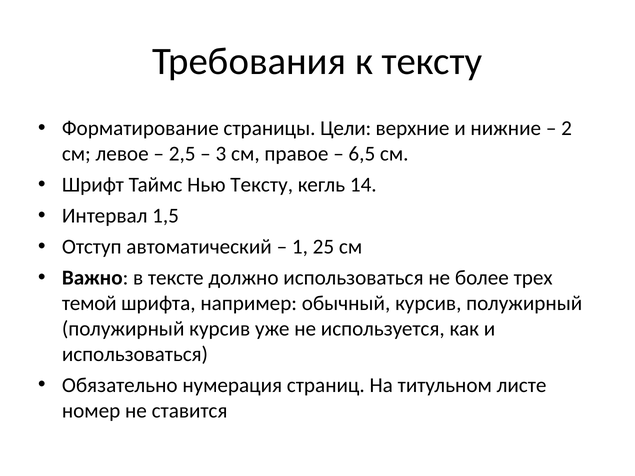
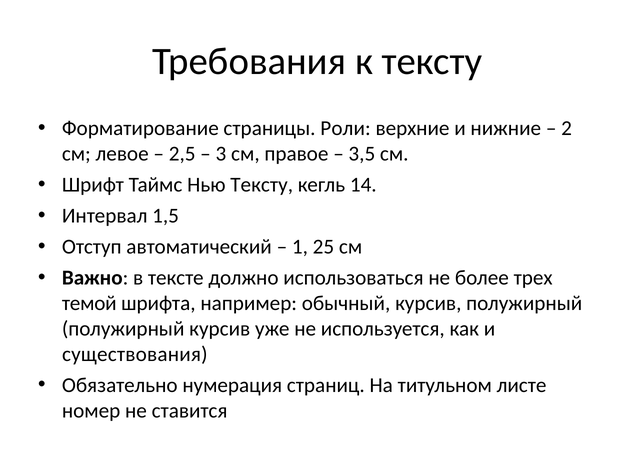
Цели: Цели -> Роли
6,5: 6,5 -> 3,5
использоваться at (135, 354): использоваться -> существования
